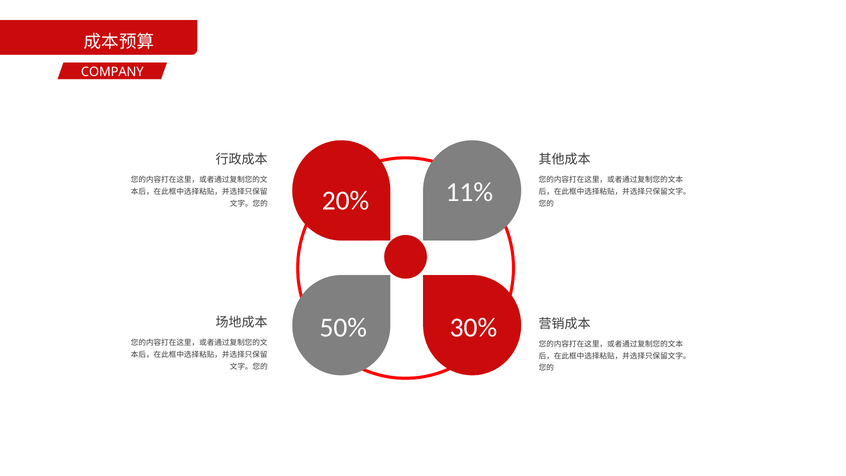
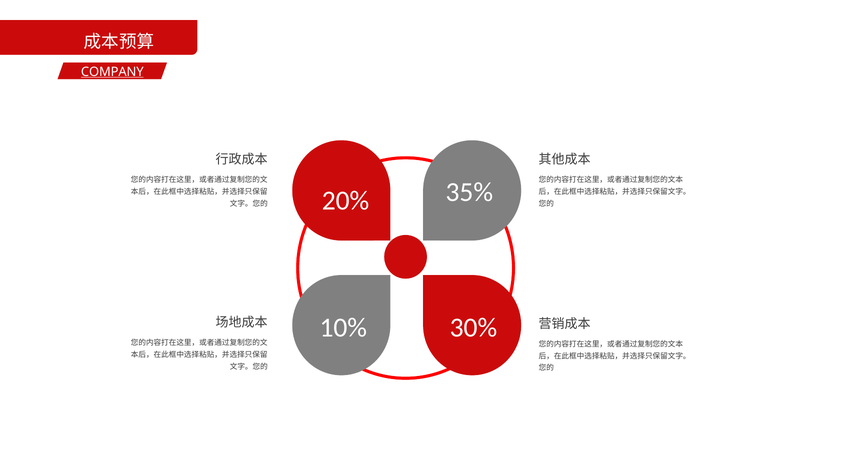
COMPANY underline: none -> present
11%: 11% -> 35%
50%: 50% -> 10%
